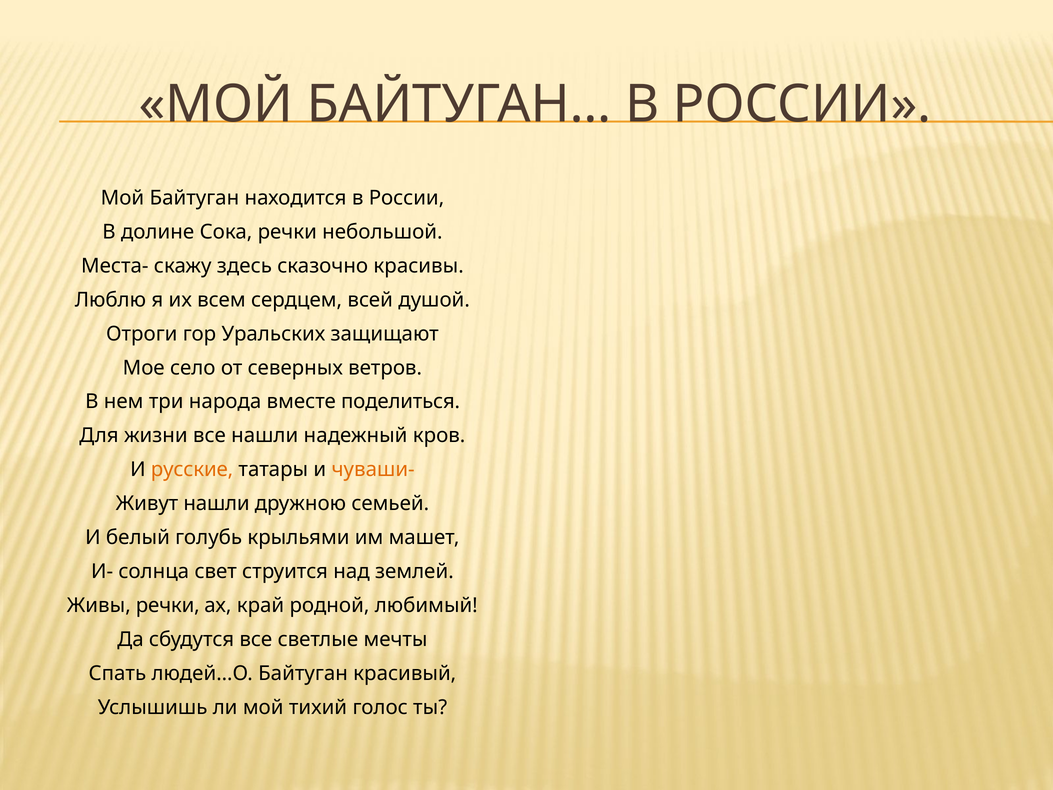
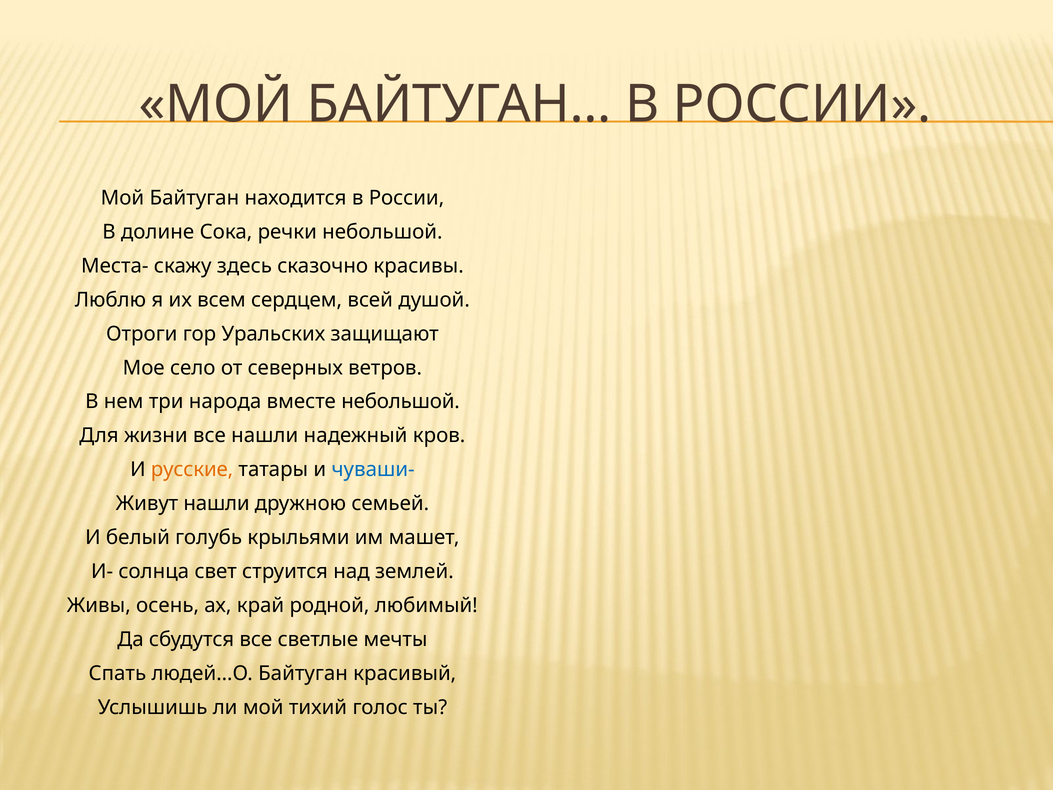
вместе поделиться: поделиться -> небольшой
чуваши- colour: orange -> blue
Живы речки: речки -> осень
